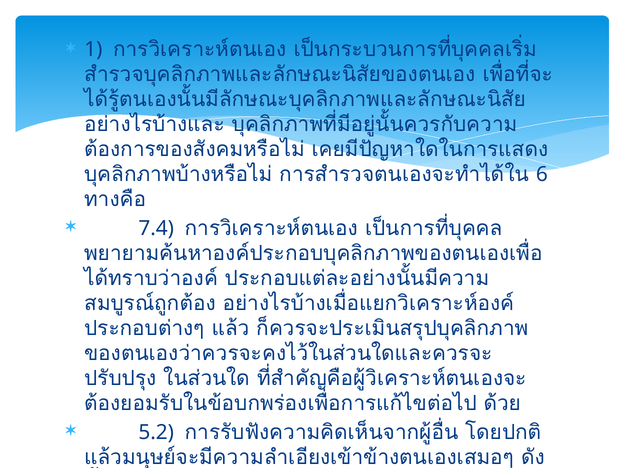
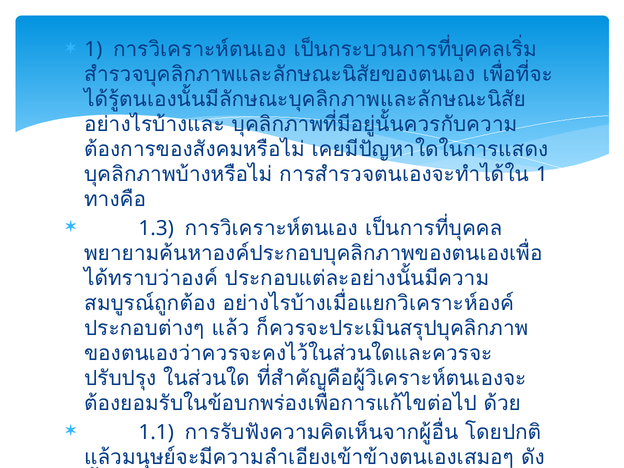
6 at (542, 174): 6 -> 1
7.4: 7.4 -> 1.3
5.2: 5.2 -> 1.1
